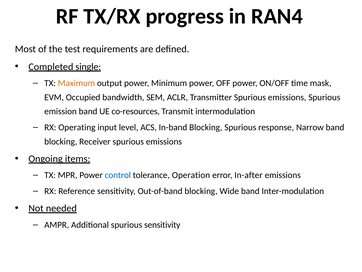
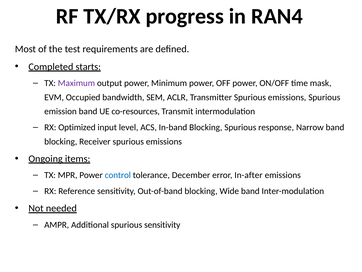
single: single -> starts
Maximum colour: orange -> purple
Operating: Operating -> Optimized
Operation: Operation -> December
